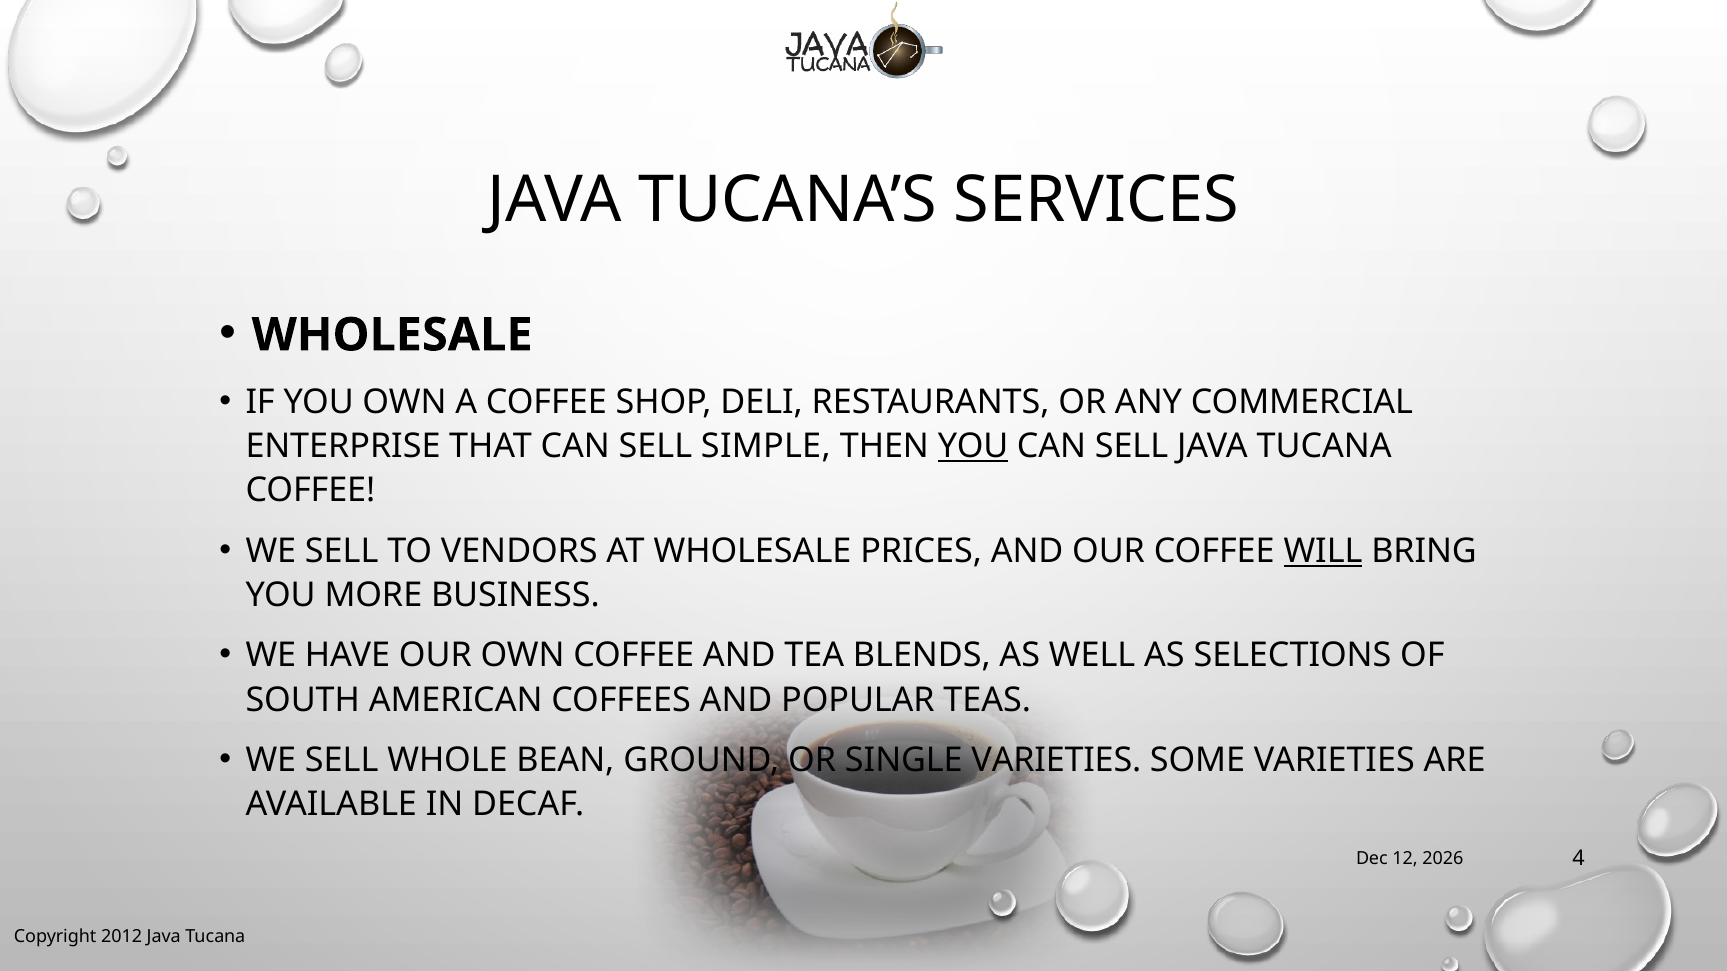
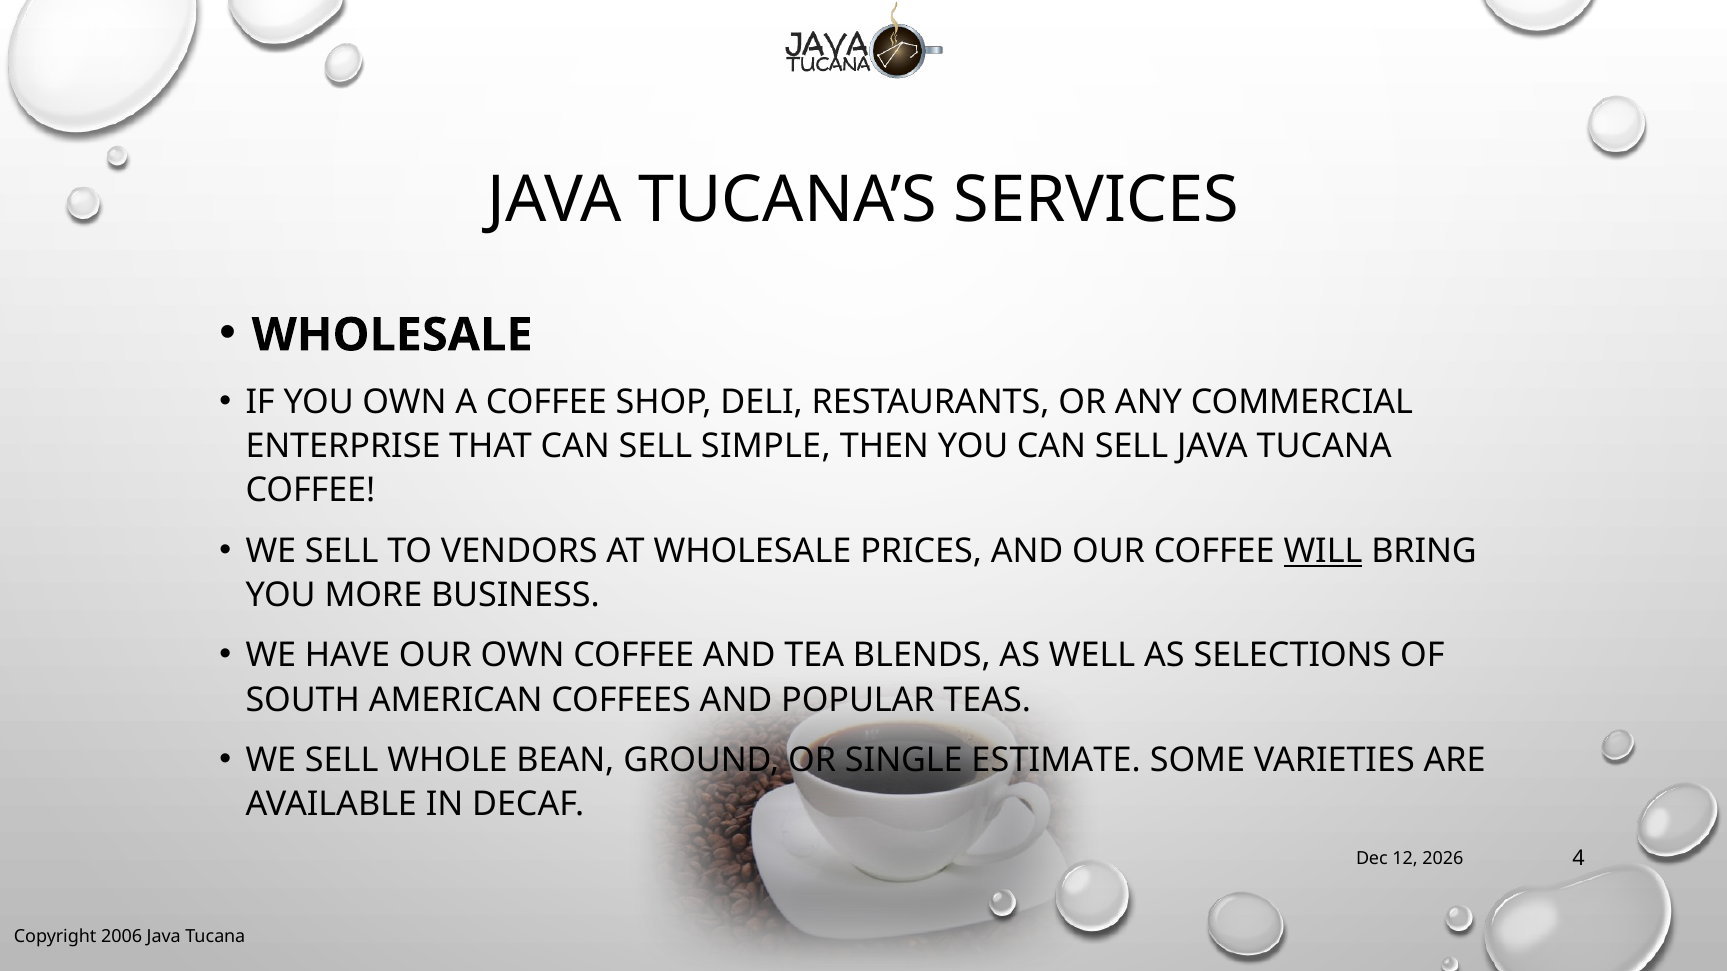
YOU at (973, 447) underline: present -> none
SINGLE VARIETIES: VARIETIES -> ESTIMATE
2012: 2012 -> 2006
